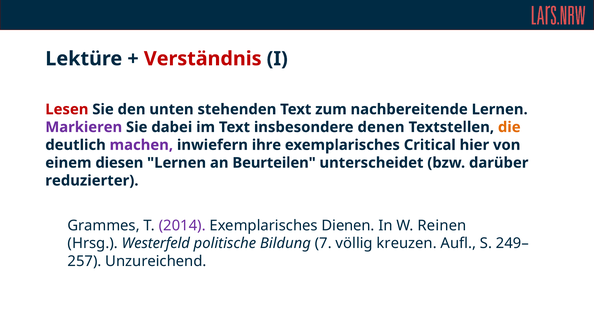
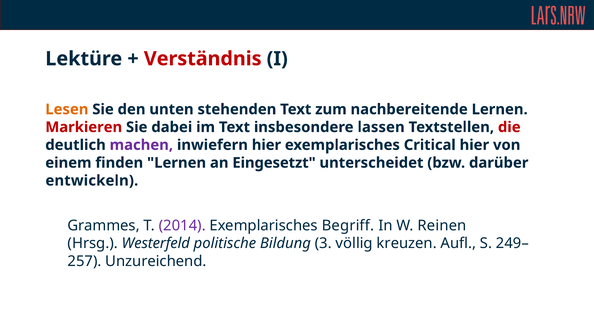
Lesen colour: red -> orange
Markieren colour: purple -> red
denen: denen -> lassen
die colour: orange -> red
inwiefern ihre: ihre -> hier
diesen: diesen -> finden
Beurteilen: Beurteilen -> Eingesetzt
reduzierter: reduzierter -> entwickeln
Dienen: Dienen -> Begriff
7: 7 -> 3
